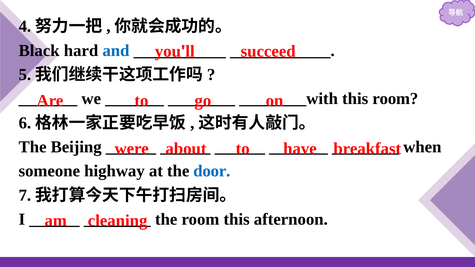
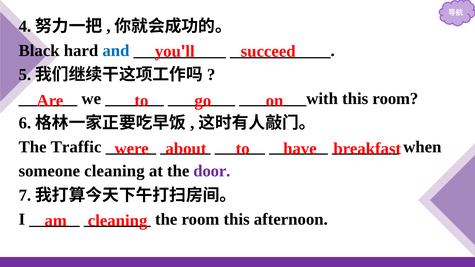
Beijing: Beijing -> Traffic
someone highway: highway -> cleaning
door colour: blue -> purple
